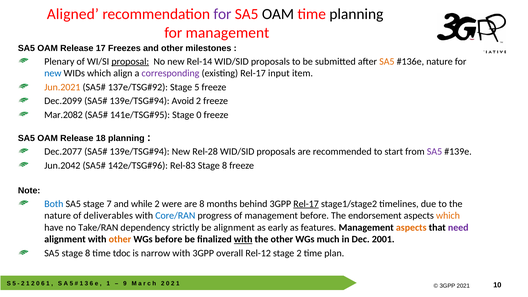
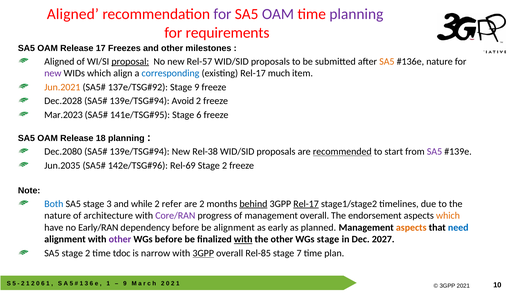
OAM at (278, 14) colour: black -> purple
planning at (356, 14) colour: black -> purple
for management: management -> requirements
Plenary at (59, 61): Plenary -> Aligned
Rel-14: Rel-14 -> Rel-57
new at (53, 73) colour: blue -> purple
corresponding colour: purple -> blue
input: input -> much
Stage 5: 5 -> 9
Dec.2099: Dec.2099 -> Dec.2028
Mar.2082: Mar.2082 -> Mar.2023
Stage 0: 0 -> 6
Dec.2077: Dec.2077 -> Dec.2080
Rel-28: Rel-28 -> Rel-38
recommended underline: none -> present
Jun.2042: Jun.2042 -> Jun.2035
Rel-83: Rel-83 -> Rel-69
8 at (225, 165): 8 -> 2
stage 7: 7 -> 3
were: were -> refer
are 8: 8 -> 2
behind underline: none -> present
deliverables: deliverables -> architecture
Core/RAN colour: blue -> purple
management before: before -> overall
Take/RAN: Take/RAN -> Early/RAN
dependency strictly: strictly -> before
features: features -> planned
need colour: purple -> blue
other at (120, 239) colour: orange -> purple
WGs much: much -> stage
2001: 2001 -> 2027
SA5 stage 8: 8 -> 2
3GPP at (203, 253) underline: none -> present
Rel-12: Rel-12 -> Rel-85
stage 2: 2 -> 7
